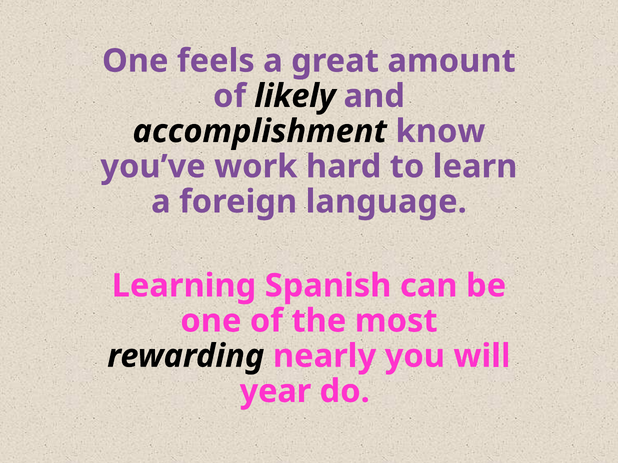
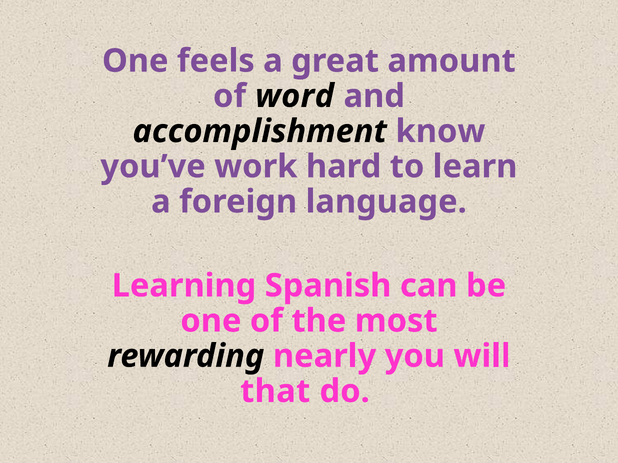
likely: likely -> word
year: year -> that
